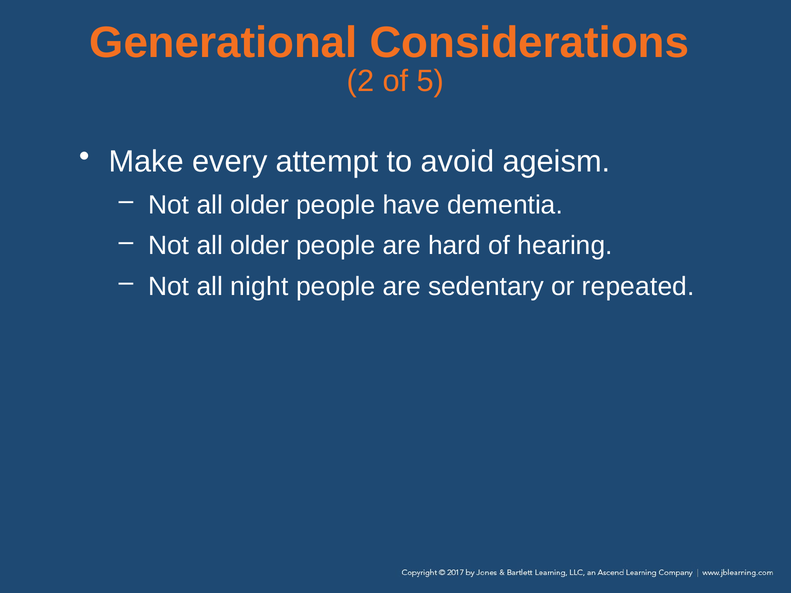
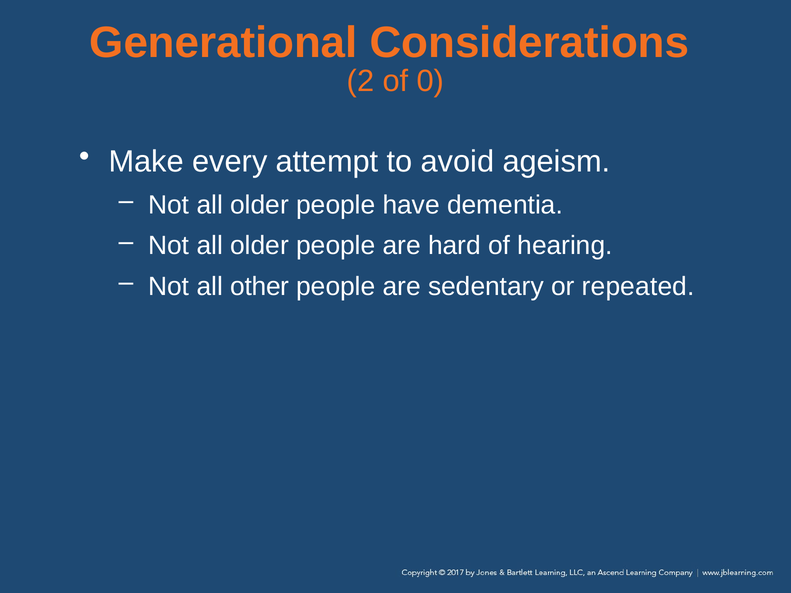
5: 5 -> 0
night: night -> other
